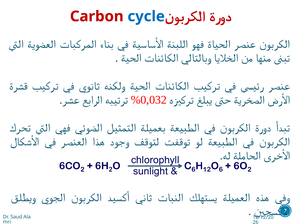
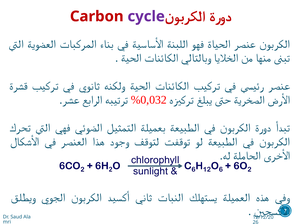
cycle colour: blue -> purple
